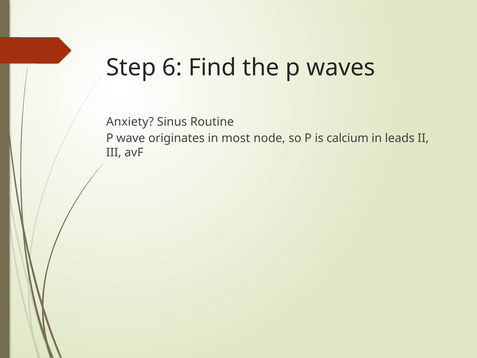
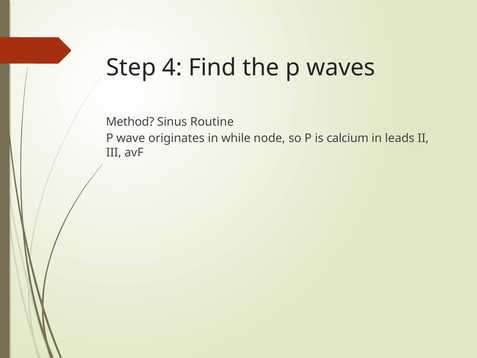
6: 6 -> 4
Anxiety: Anxiety -> Method
most: most -> while
